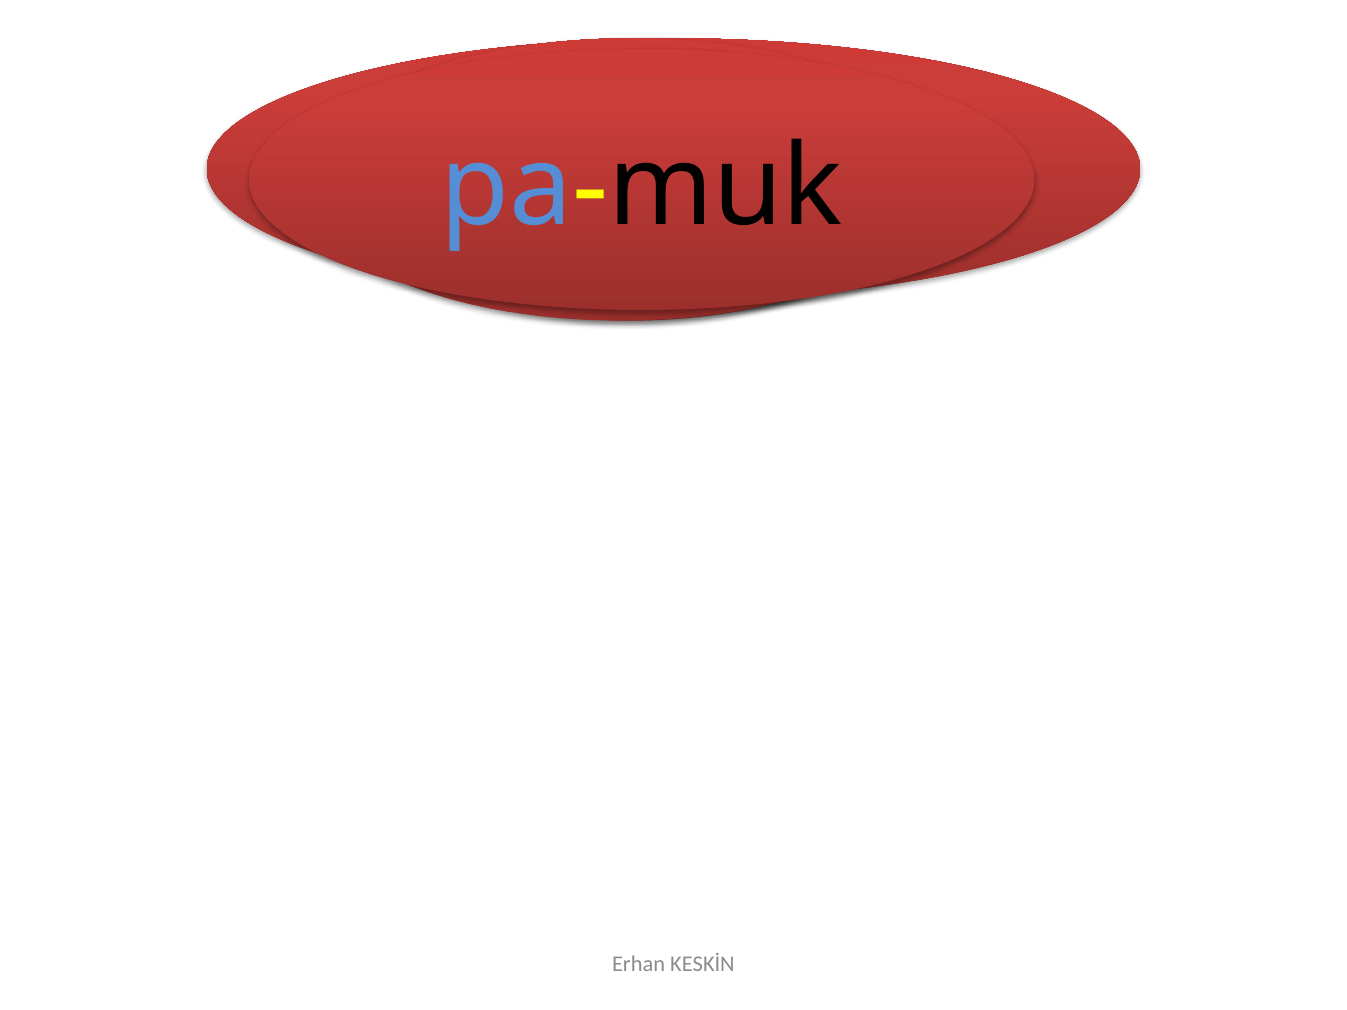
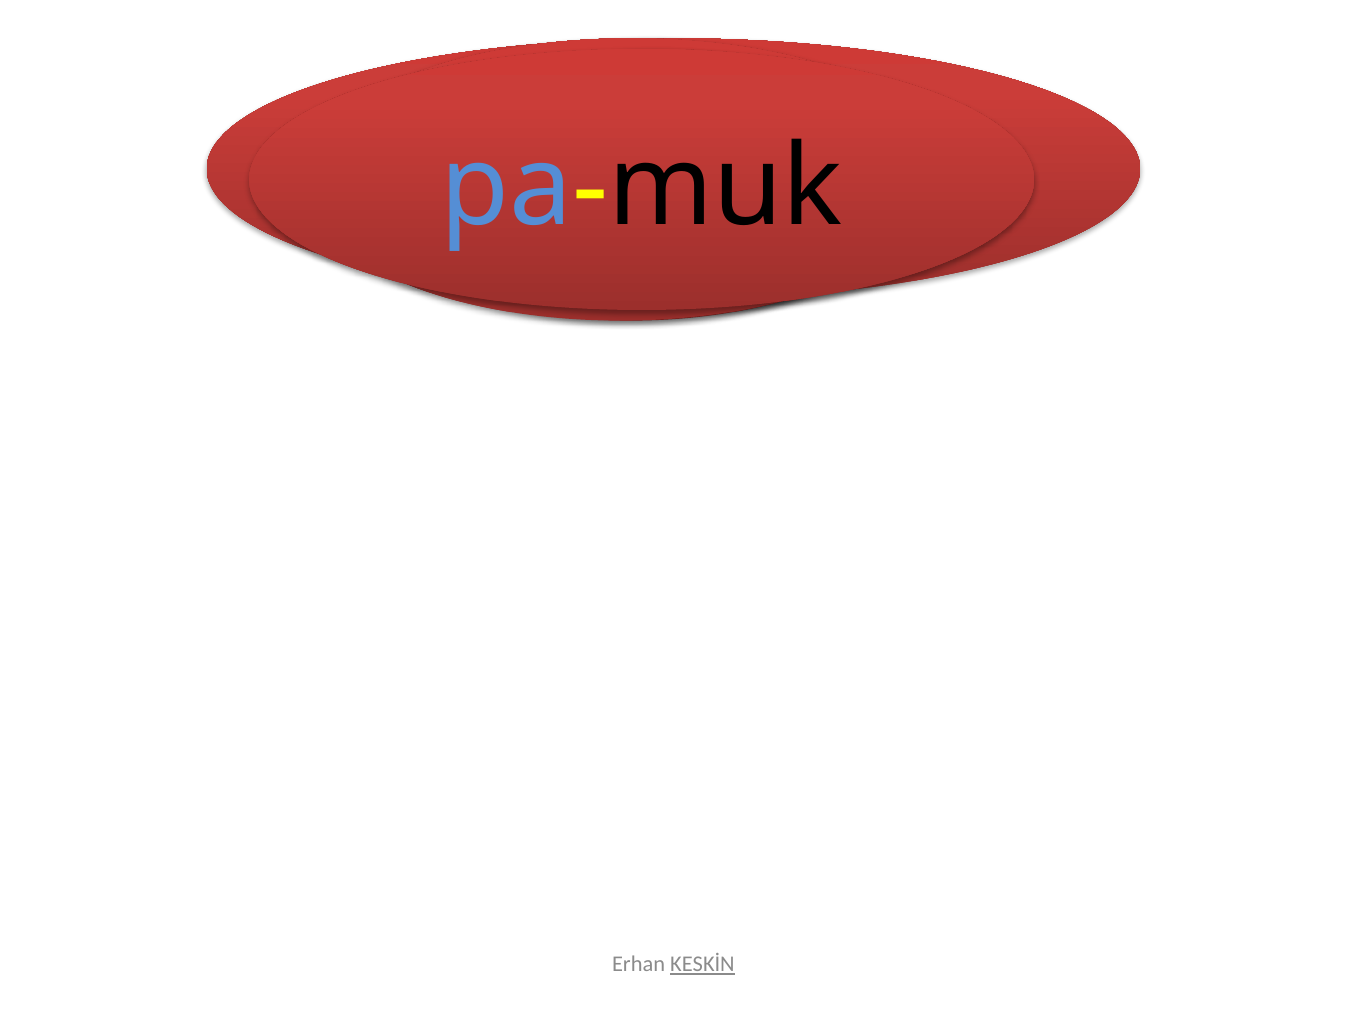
KESKİN underline: none -> present
